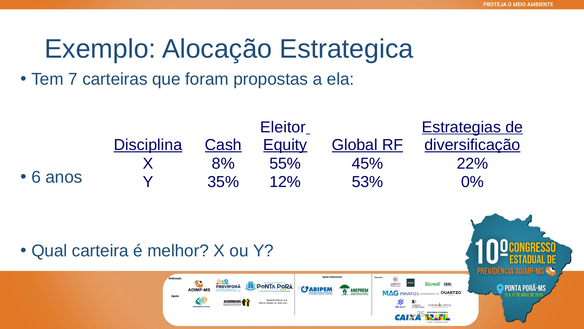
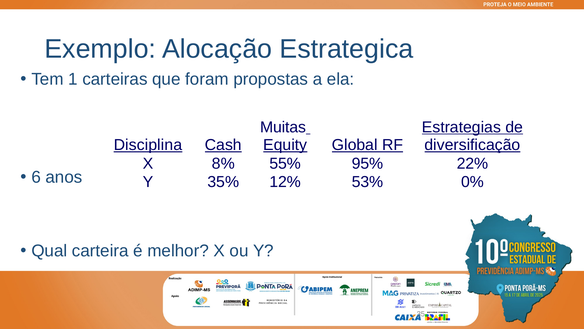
7: 7 -> 1
Eleitor: Eleitor -> Muitas
45%: 45% -> 95%
